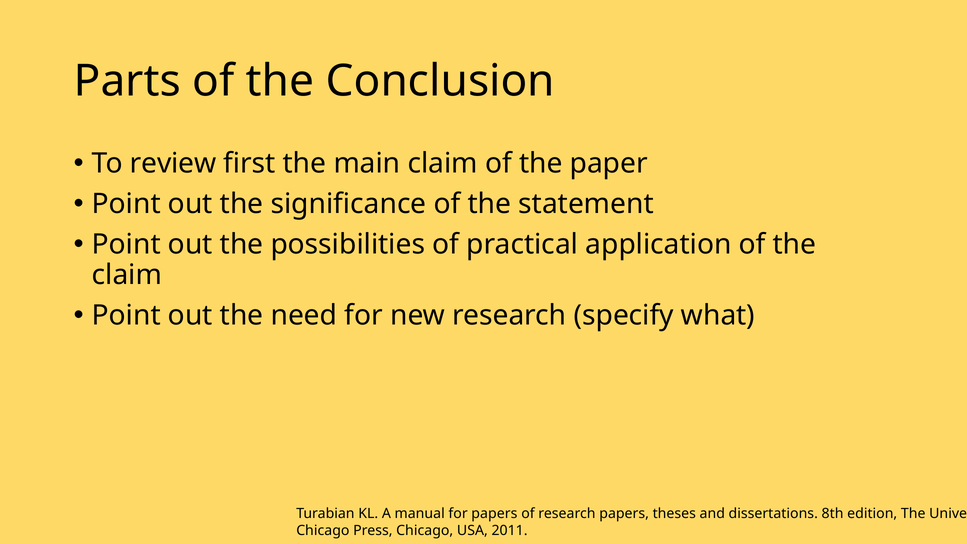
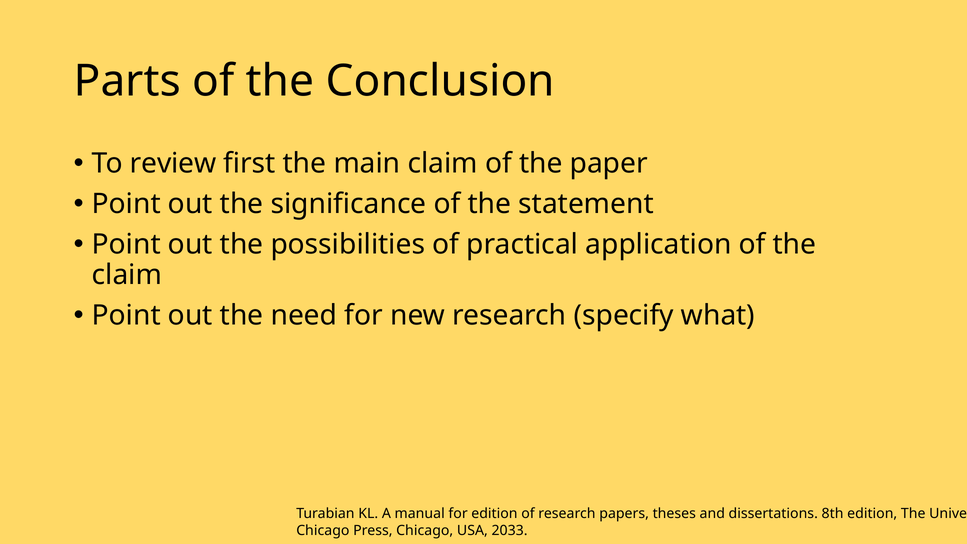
for papers: papers -> edition
2011: 2011 -> 2033
